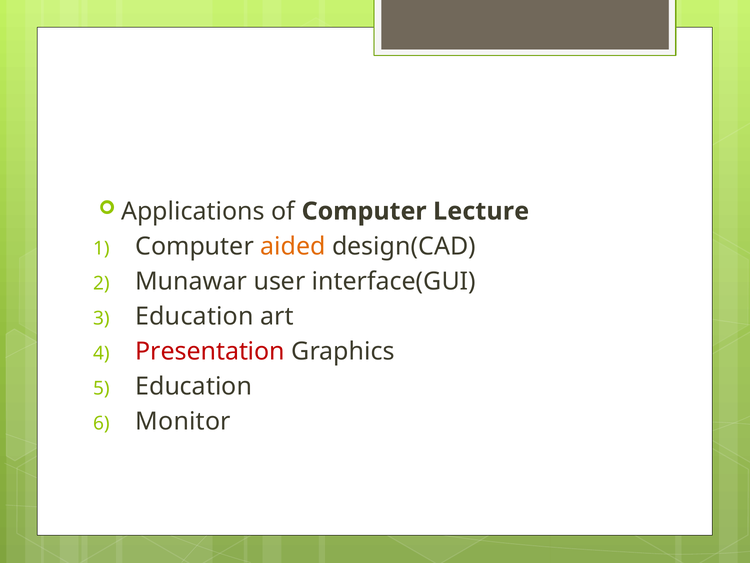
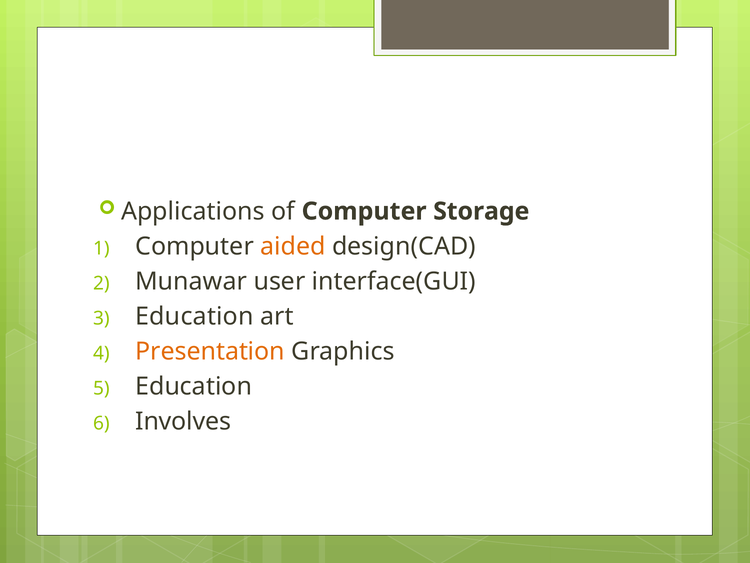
Lecture: Lecture -> Storage
Presentation colour: red -> orange
Monitor: Monitor -> Involves
